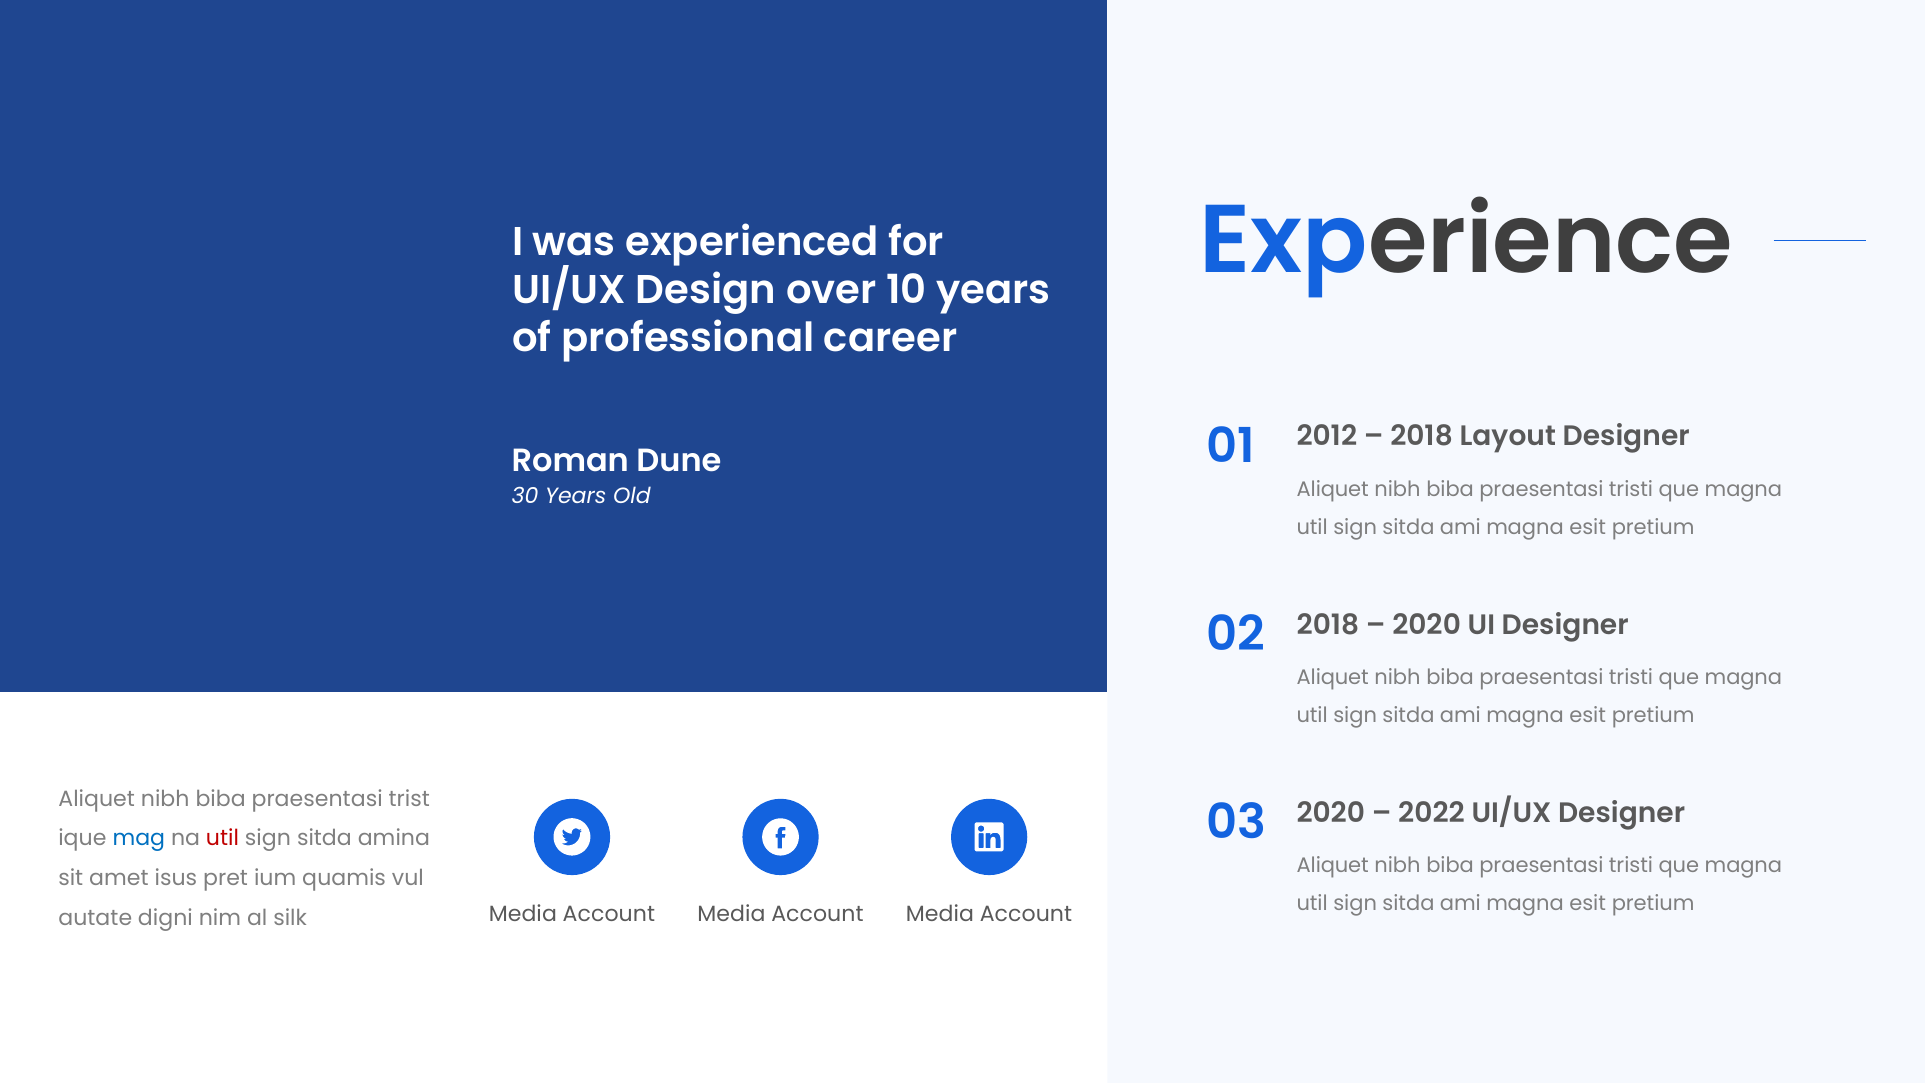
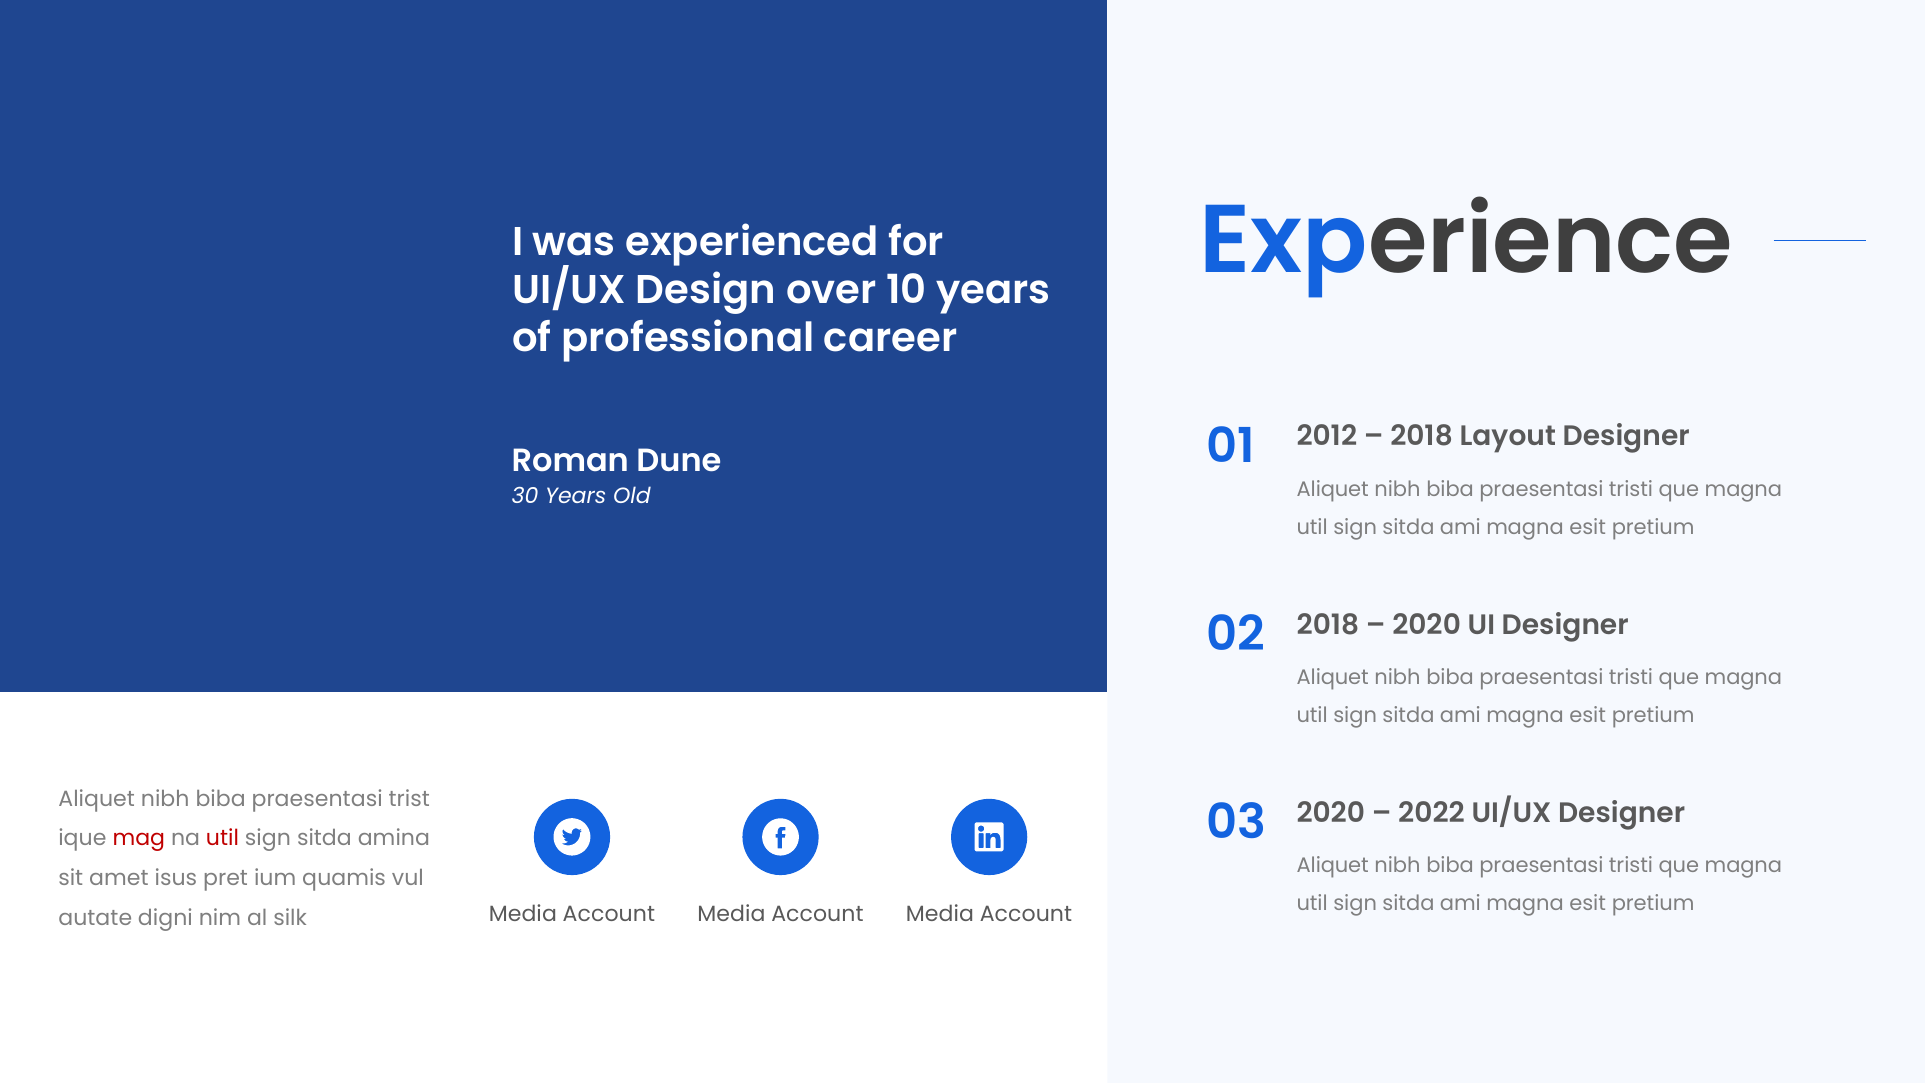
mag colour: blue -> red
